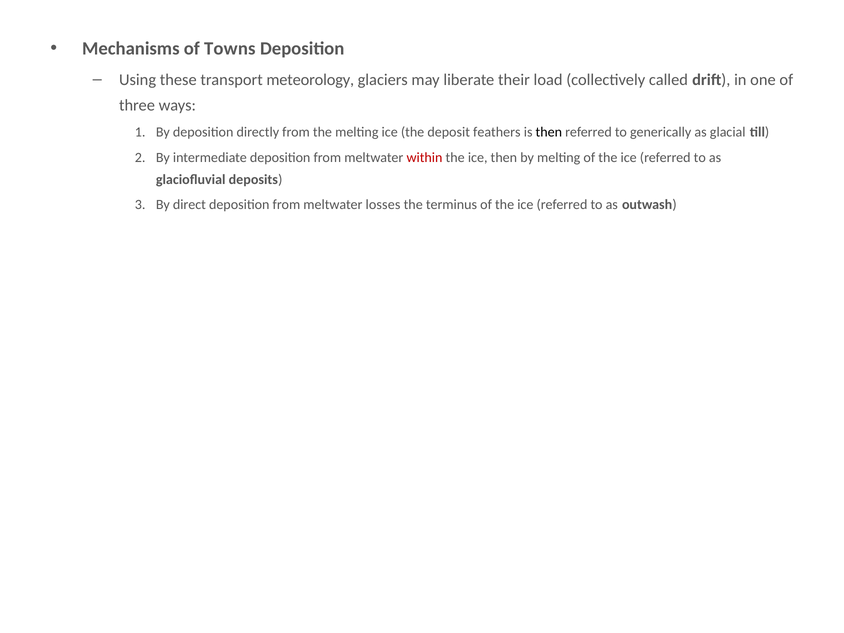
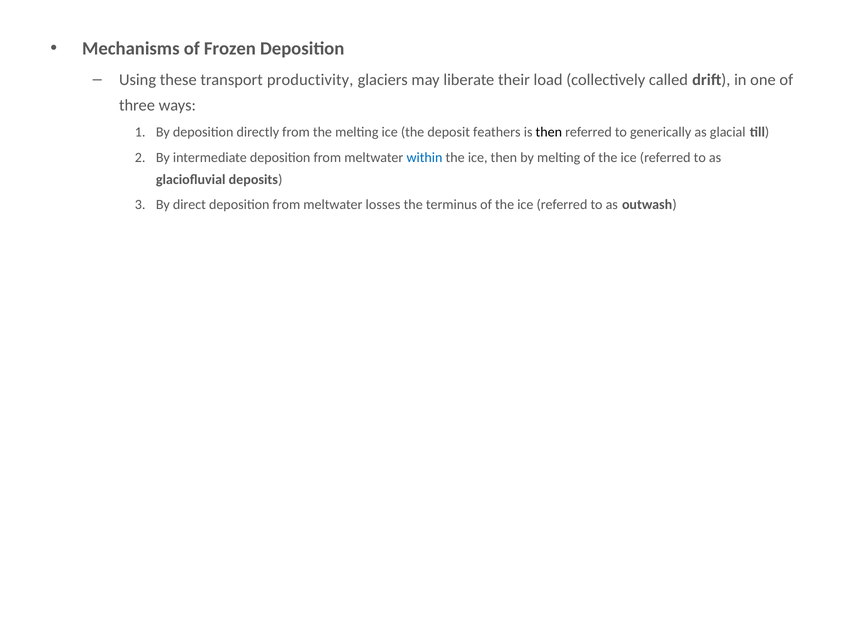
Towns: Towns -> Frozen
meteorology: meteorology -> productivity
within colour: red -> blue
